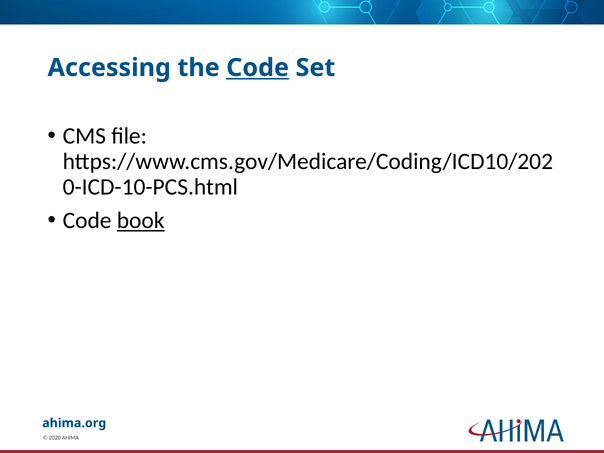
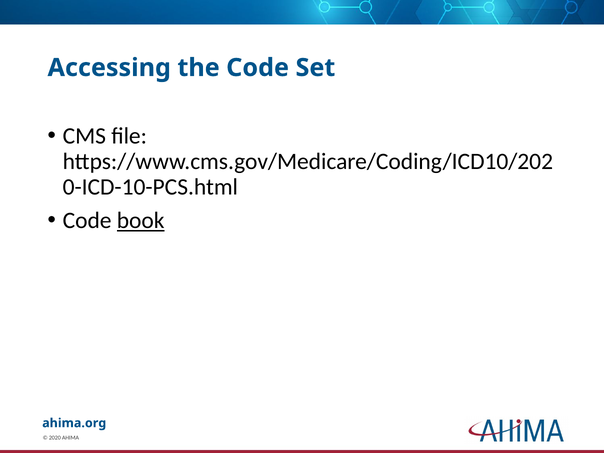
Code at (258, 68) underline: present -> none
